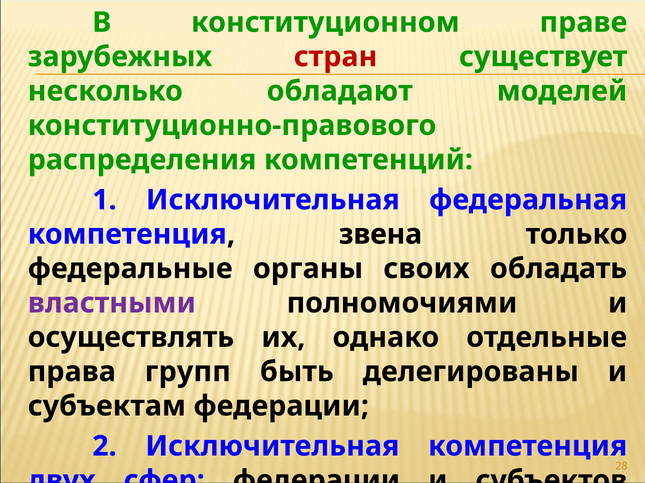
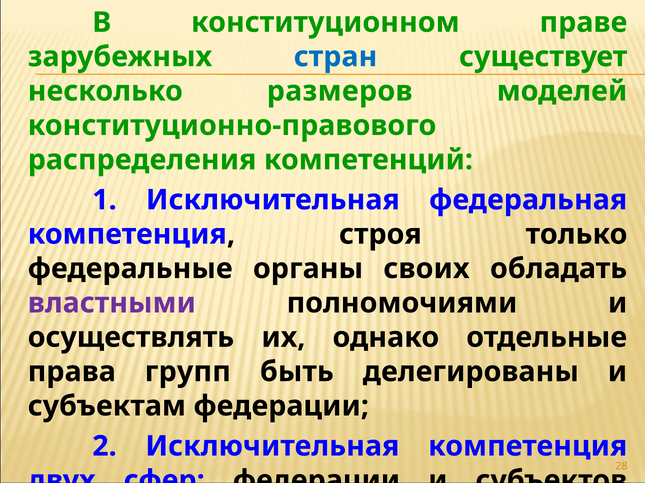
стран colour: red -> blue
обладают: обладают -> размеров
звена: звена -> строя
